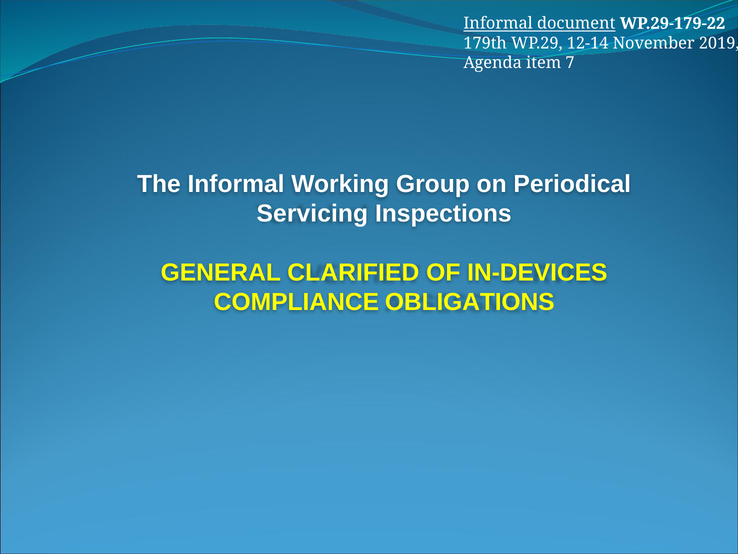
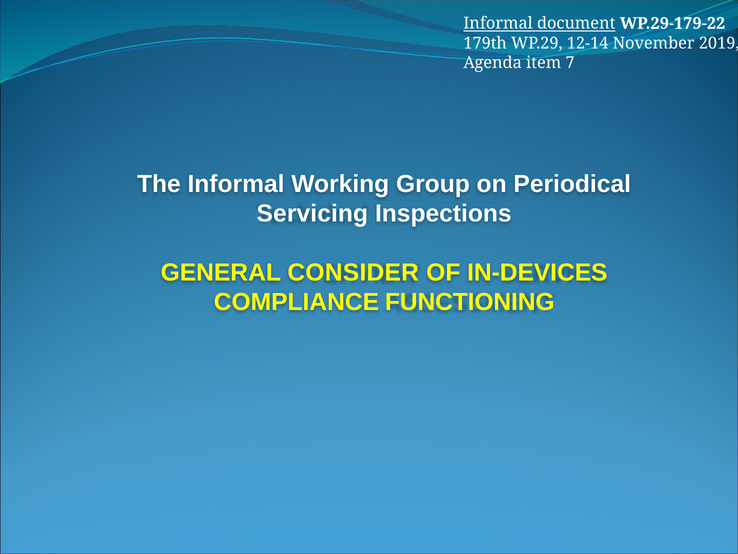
CLARIFIED: CLARIFIED -> CONSIDER
OBLIGATIONS: OBLIGATIONS -> FUNCTIONING
